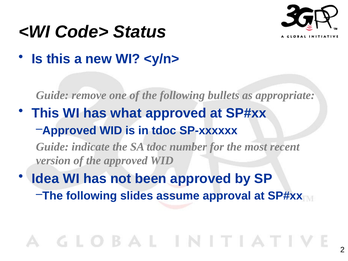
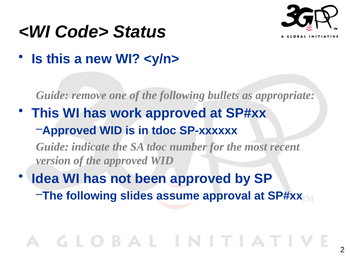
what: what -> work
